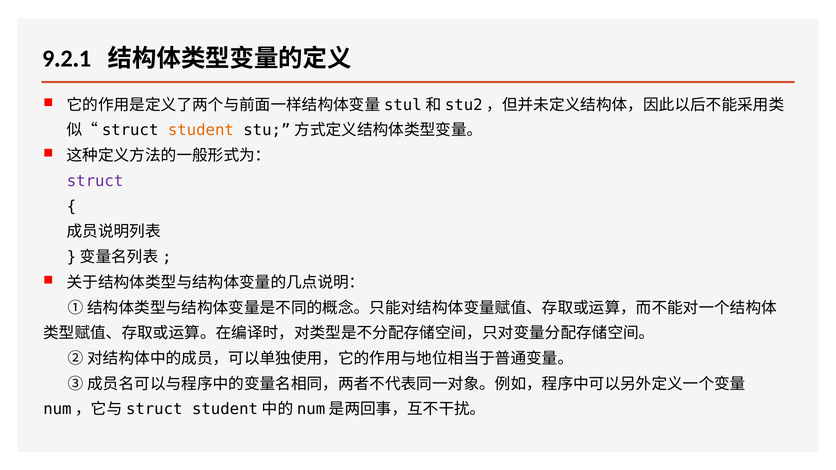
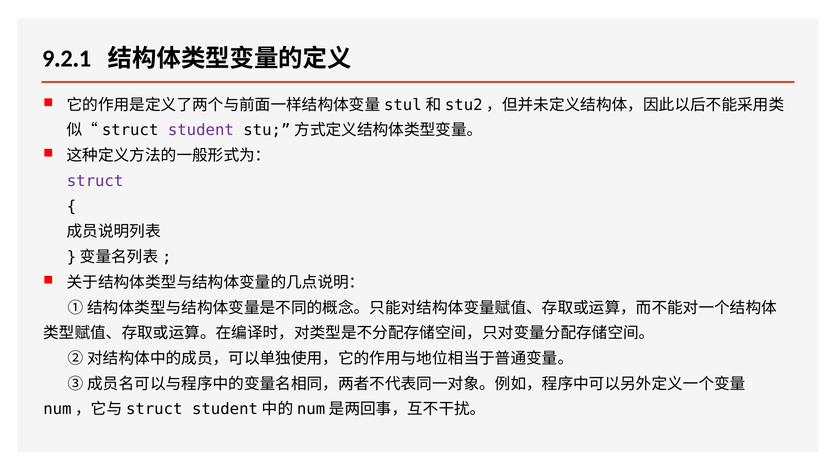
student colour: orange -> purple
